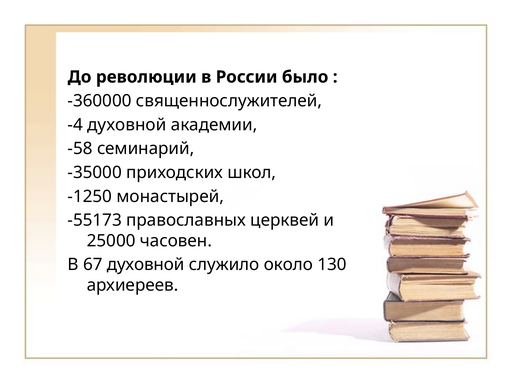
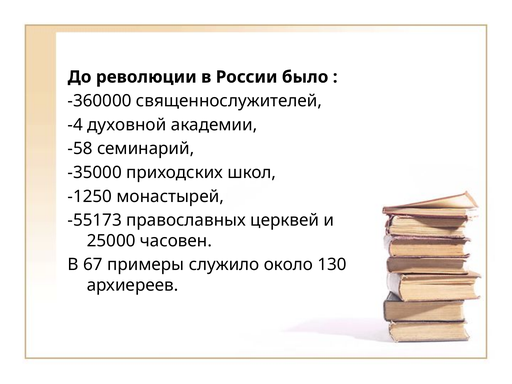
67 духовной: духовной -> примеры
